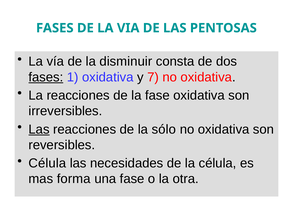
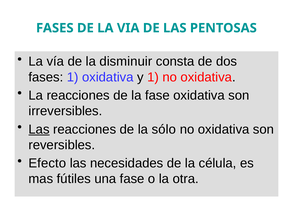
fases at (46, 77) underline: present -> none
y 7: 7 -> 1
Célula at (47, 163): Célula -> Efecto
forma: forma -> fútiles
